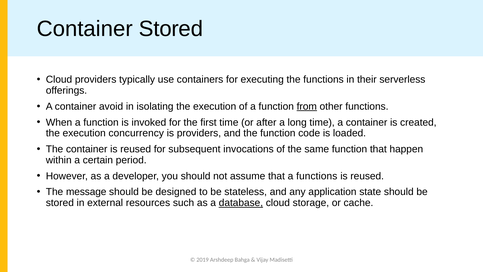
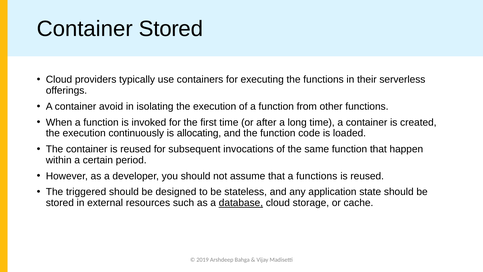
from underline: present -> none
concurrency: concurrency -> continuously
is providers: providers -> allocating
message: message -> triggered
